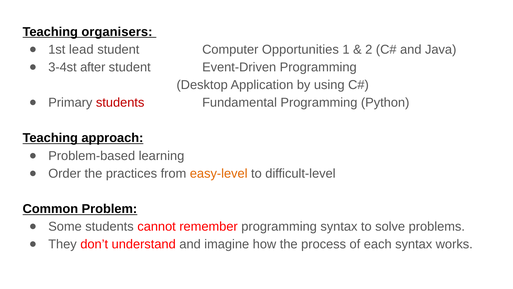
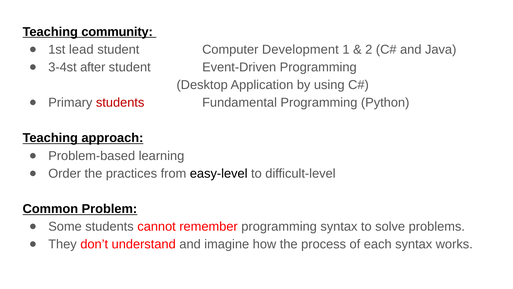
organisers: organisers -> community
Opportunities: Opportunities -> Development
easy-level colour: orange -> black
